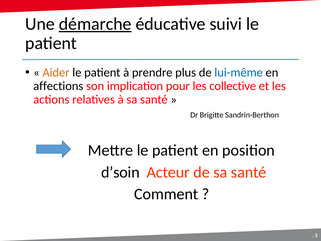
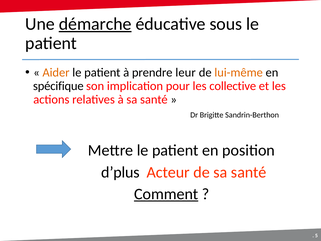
suivi: suivi -> sous
plus: plus -> leur
lui-même colour: blue -> orange
affections: affections -> spécifique
d’soin: d’soin -> d’plus
Comment underline: none -> present
